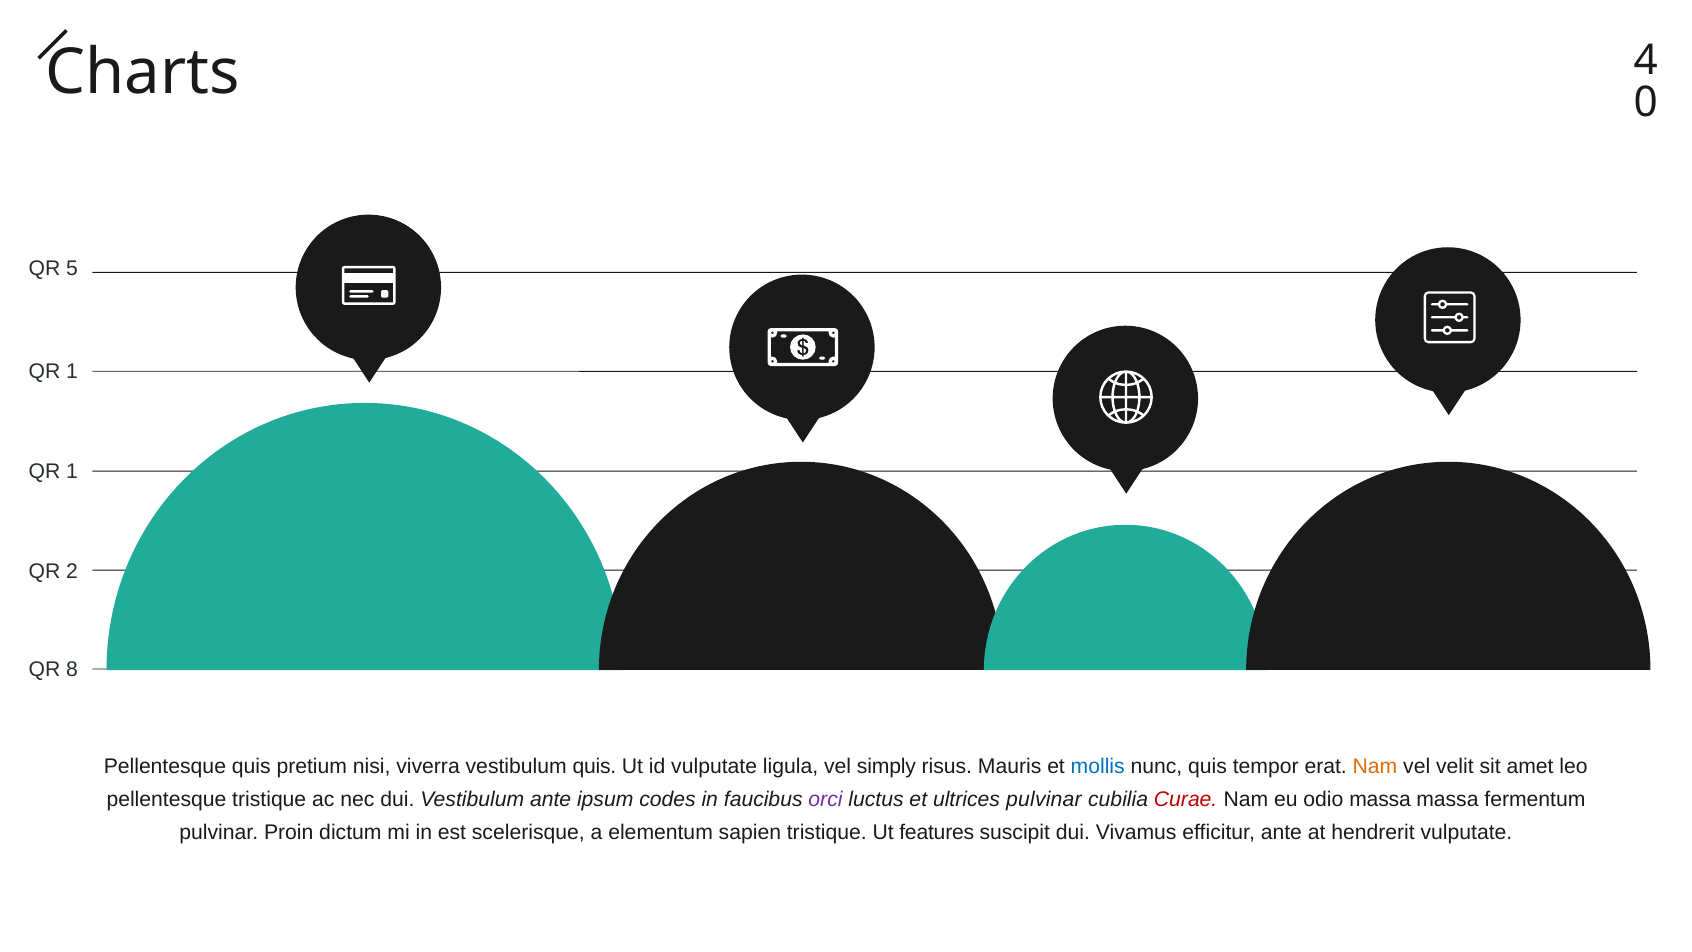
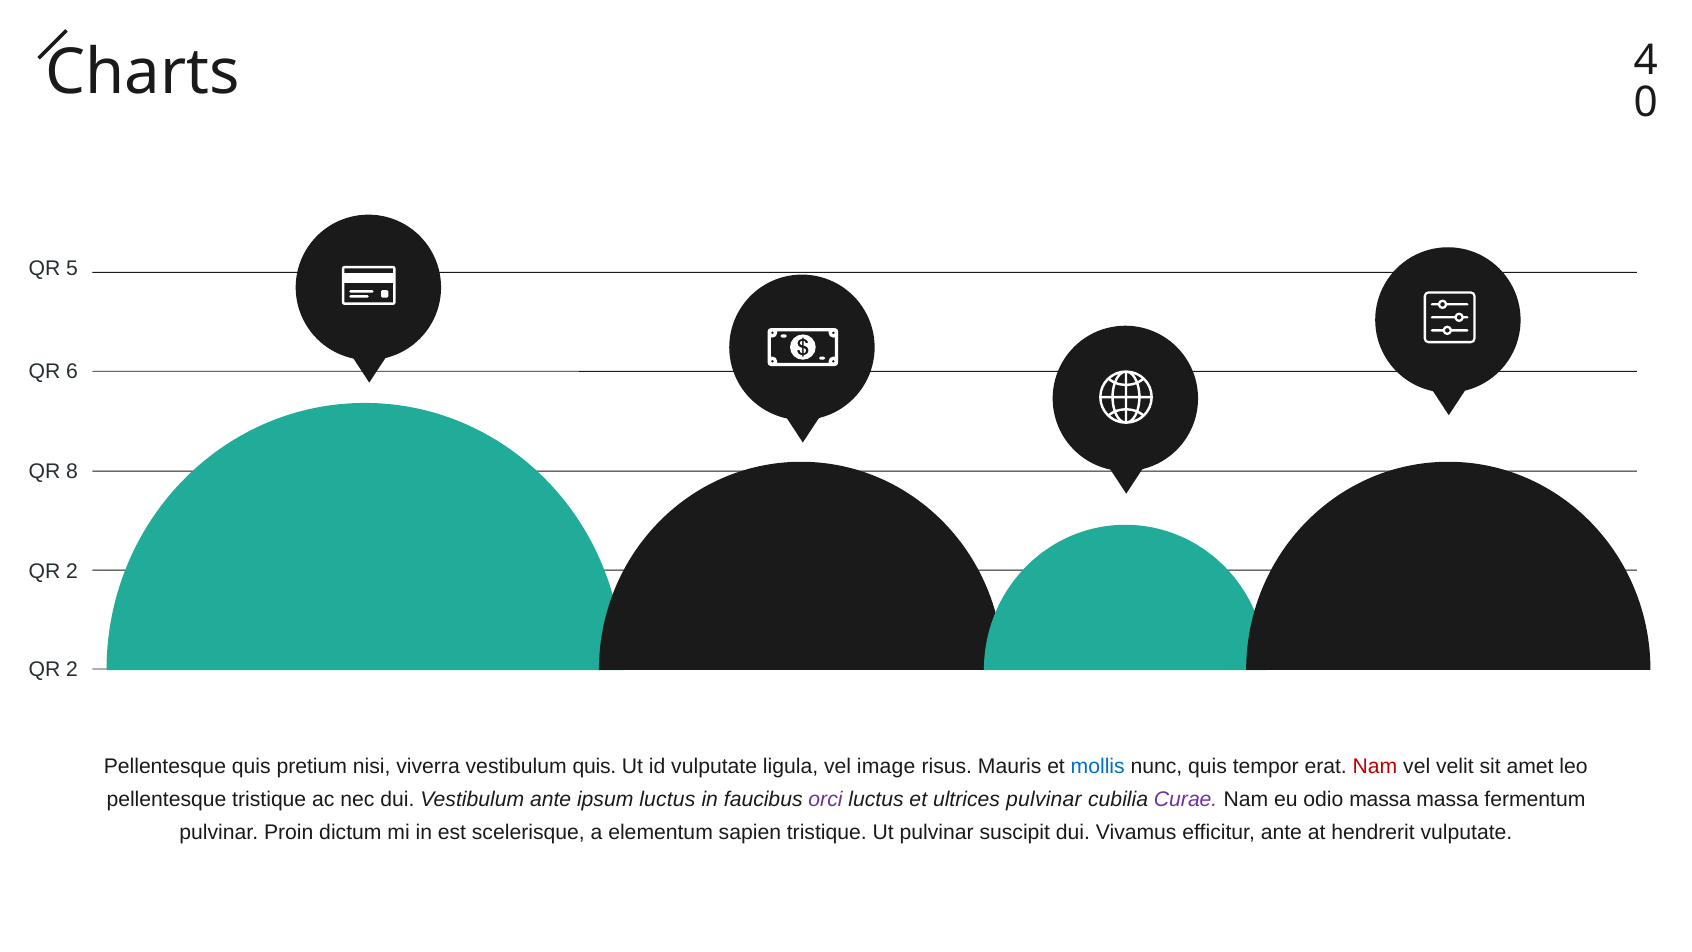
1 at (72, 371): 1 -> 6
1 at (72, 471): 1 -> 8
8 at (72, 669): 8 -> 2
simply: simply -> image
Nam at (1375, 766) colour: orange -> red
ipsum codes: codes -> luctus
Curae colour: red -> purple
Ut features: features -> pulvinar
